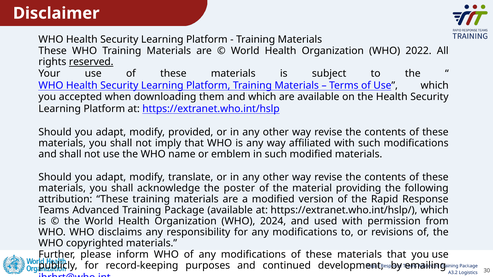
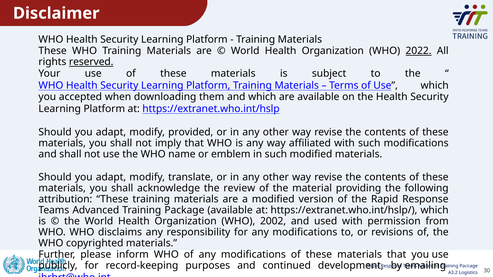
2022 underline: none -> present
poster: poster -> review
2024: 2024 -> 2002
